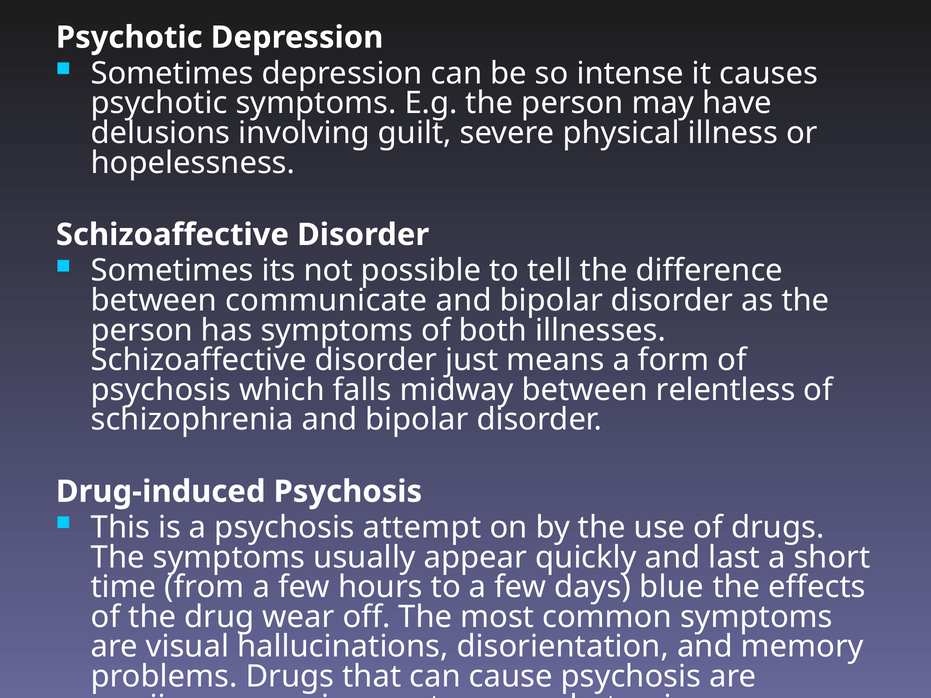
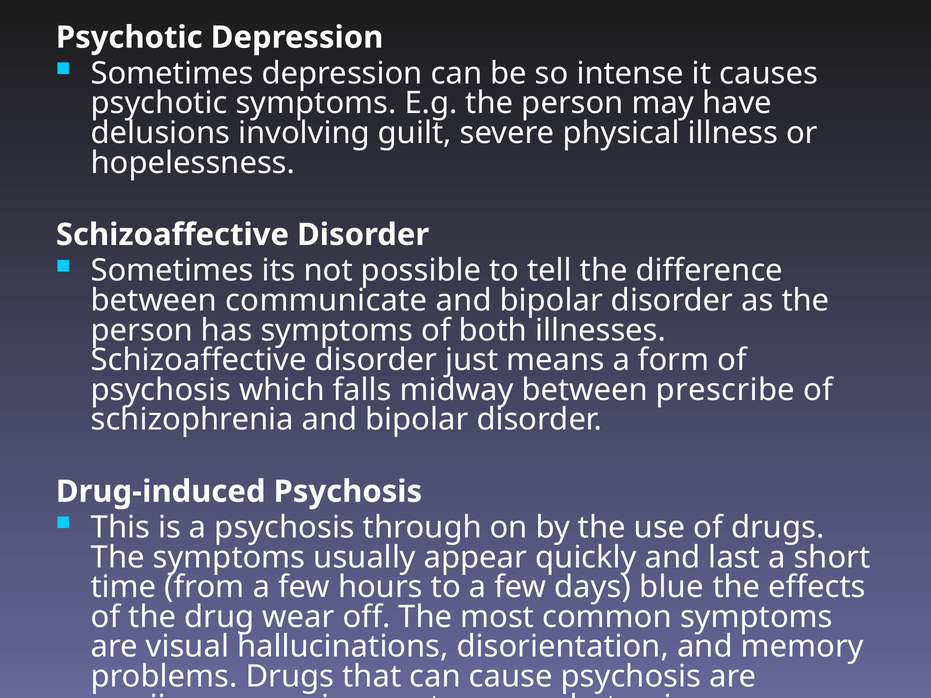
relentless: relentless -> prescribe
attempt: attempt -> through
